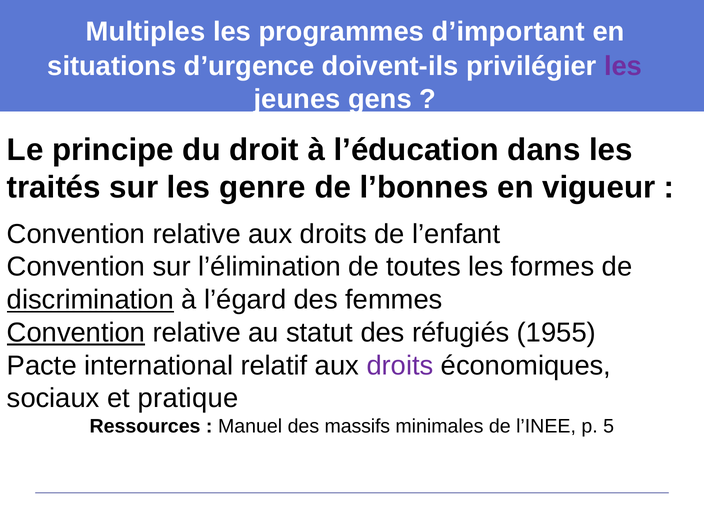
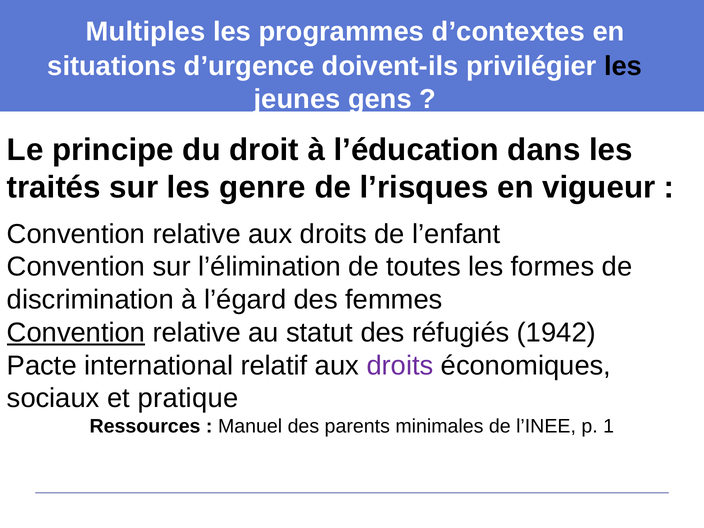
d’important: d’important -> d’contextes
les at (623, 66) colour: purple -> black
l’bonnes: l’bonnes -> l’risques
discrimination underline: present -> none
1955: 1955 -> 1942
massifs: massifs -> parents
5: 5 -> 1
